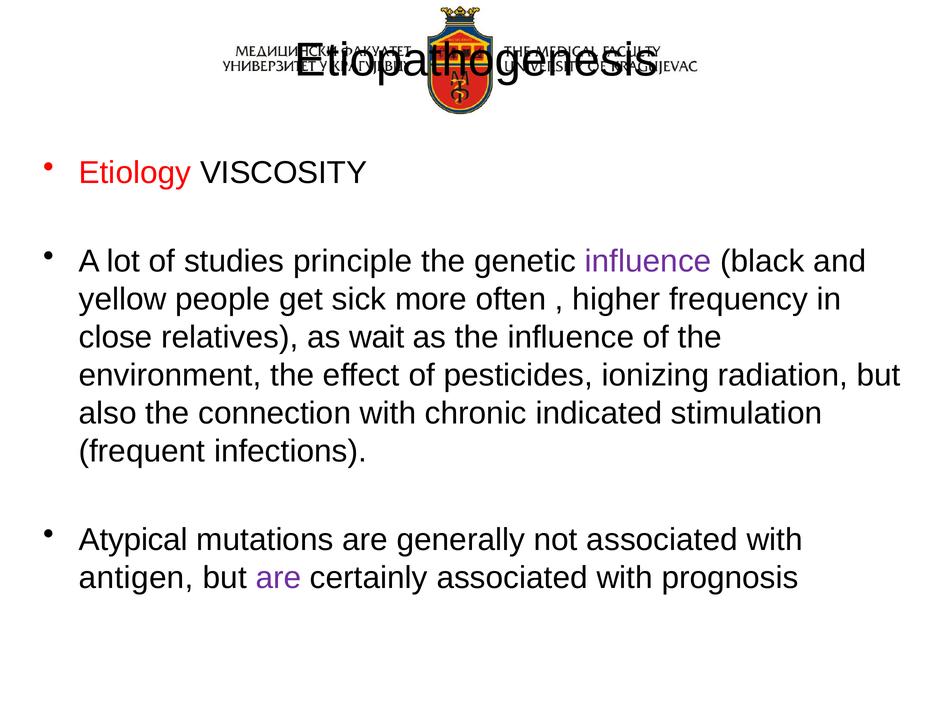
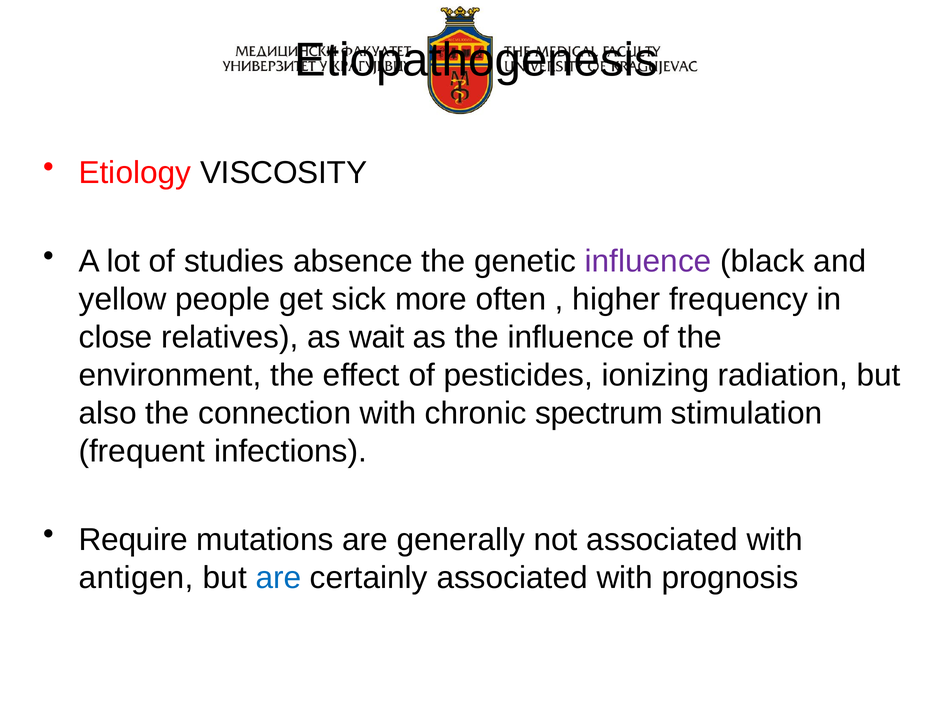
principle: principle -> absence
indicated: indicated -> spectrum
Atypical: Atypical -> Require
are at (278, 577) colour: purple -> blue
